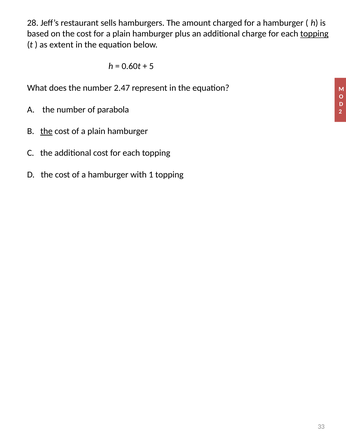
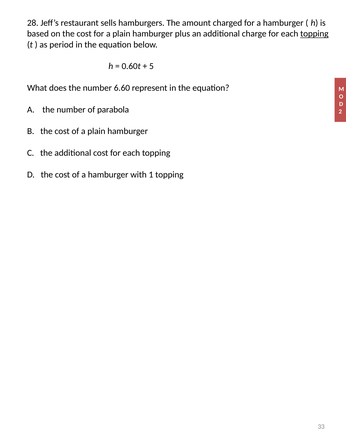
extent: extent -> period
2.47: 2.47 -> 6.60
the at (46, 131) underline: present -> none
